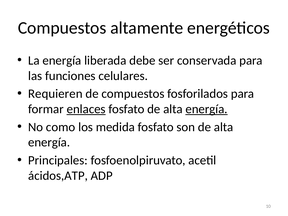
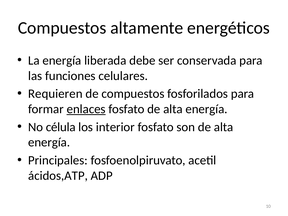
energía at (207, 109) underline: present -> none
como: como -> célula
medida: medida -> interior
